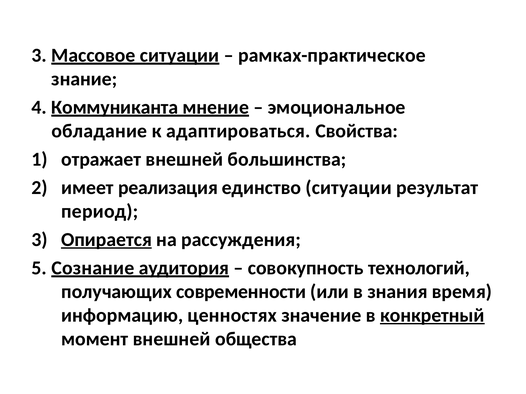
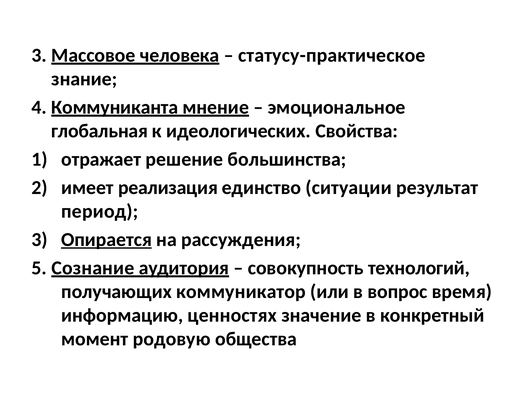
Массовое ситуации: ситуации -> человека
рамках-практическое: рамках-практическое -> статусу-практическое
обладание: обладание -> глобальная
адаптироваться: адаптироваться -> идеологических
отражает внешней: внешней -> решение
современности: современности -> коммуникатор
знания: знания -> вопрос
конкретный underline: present -> none
момент внешней: внешней -> родовую
